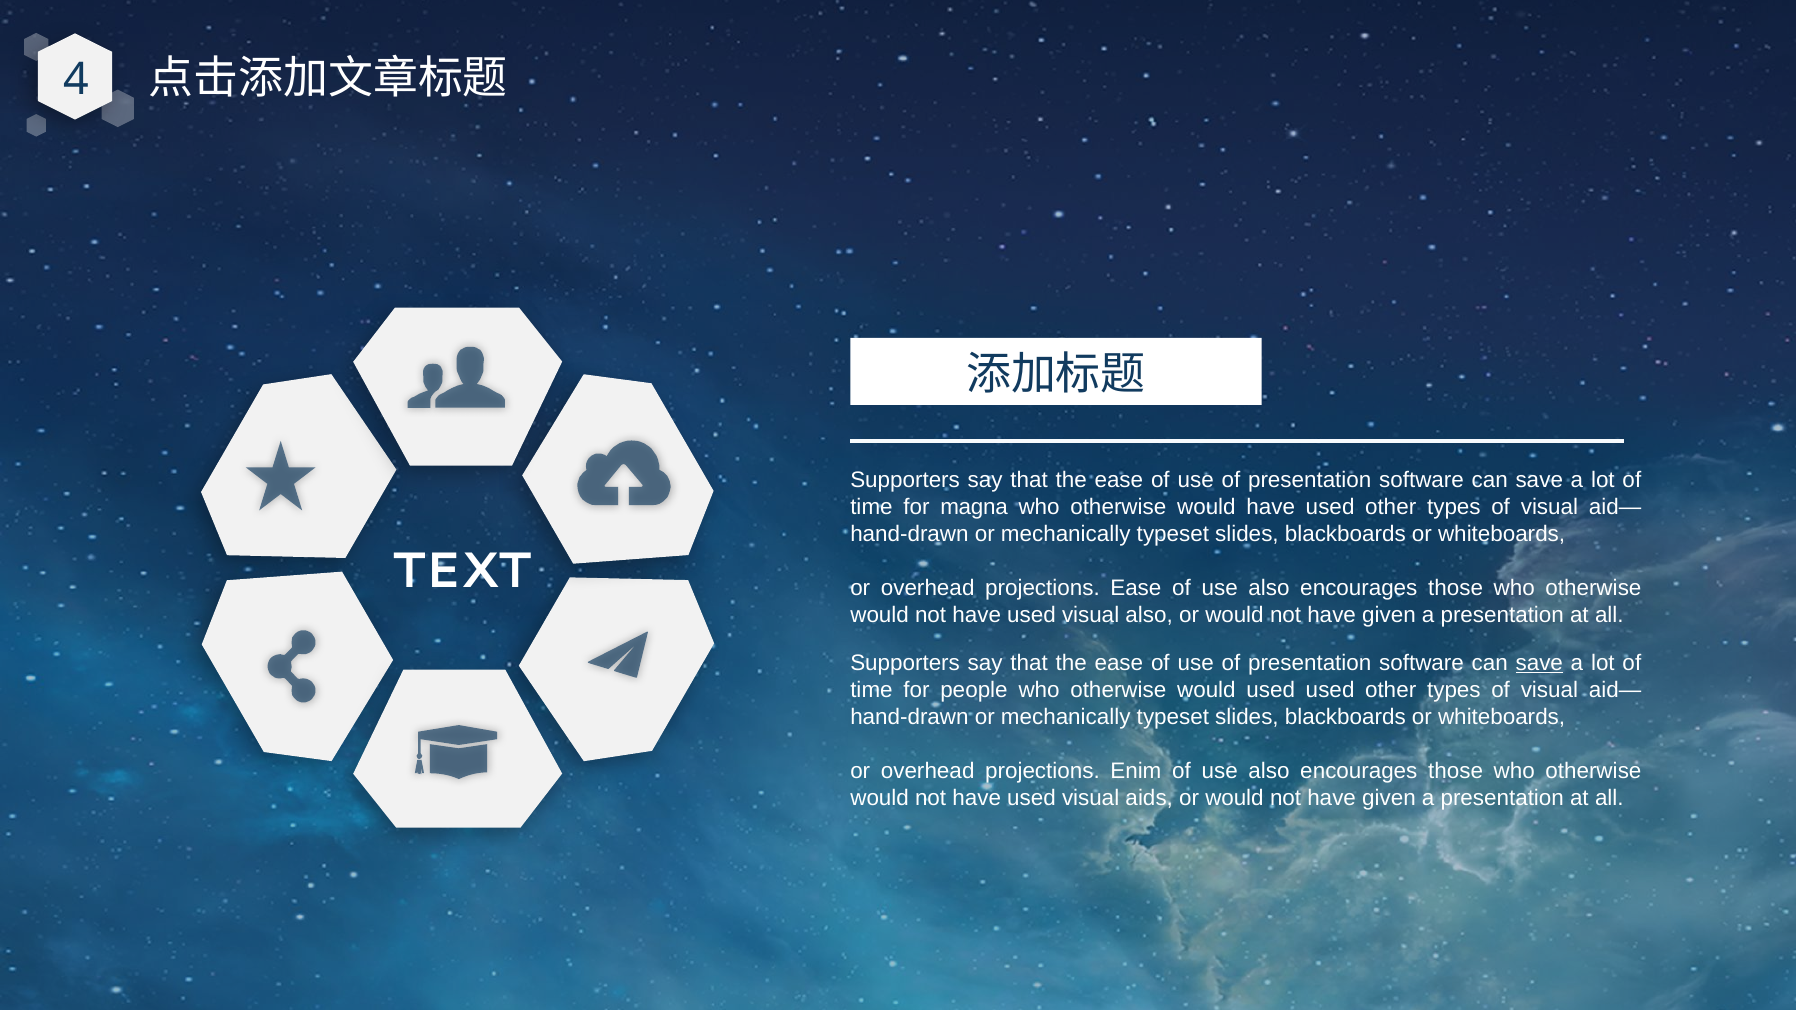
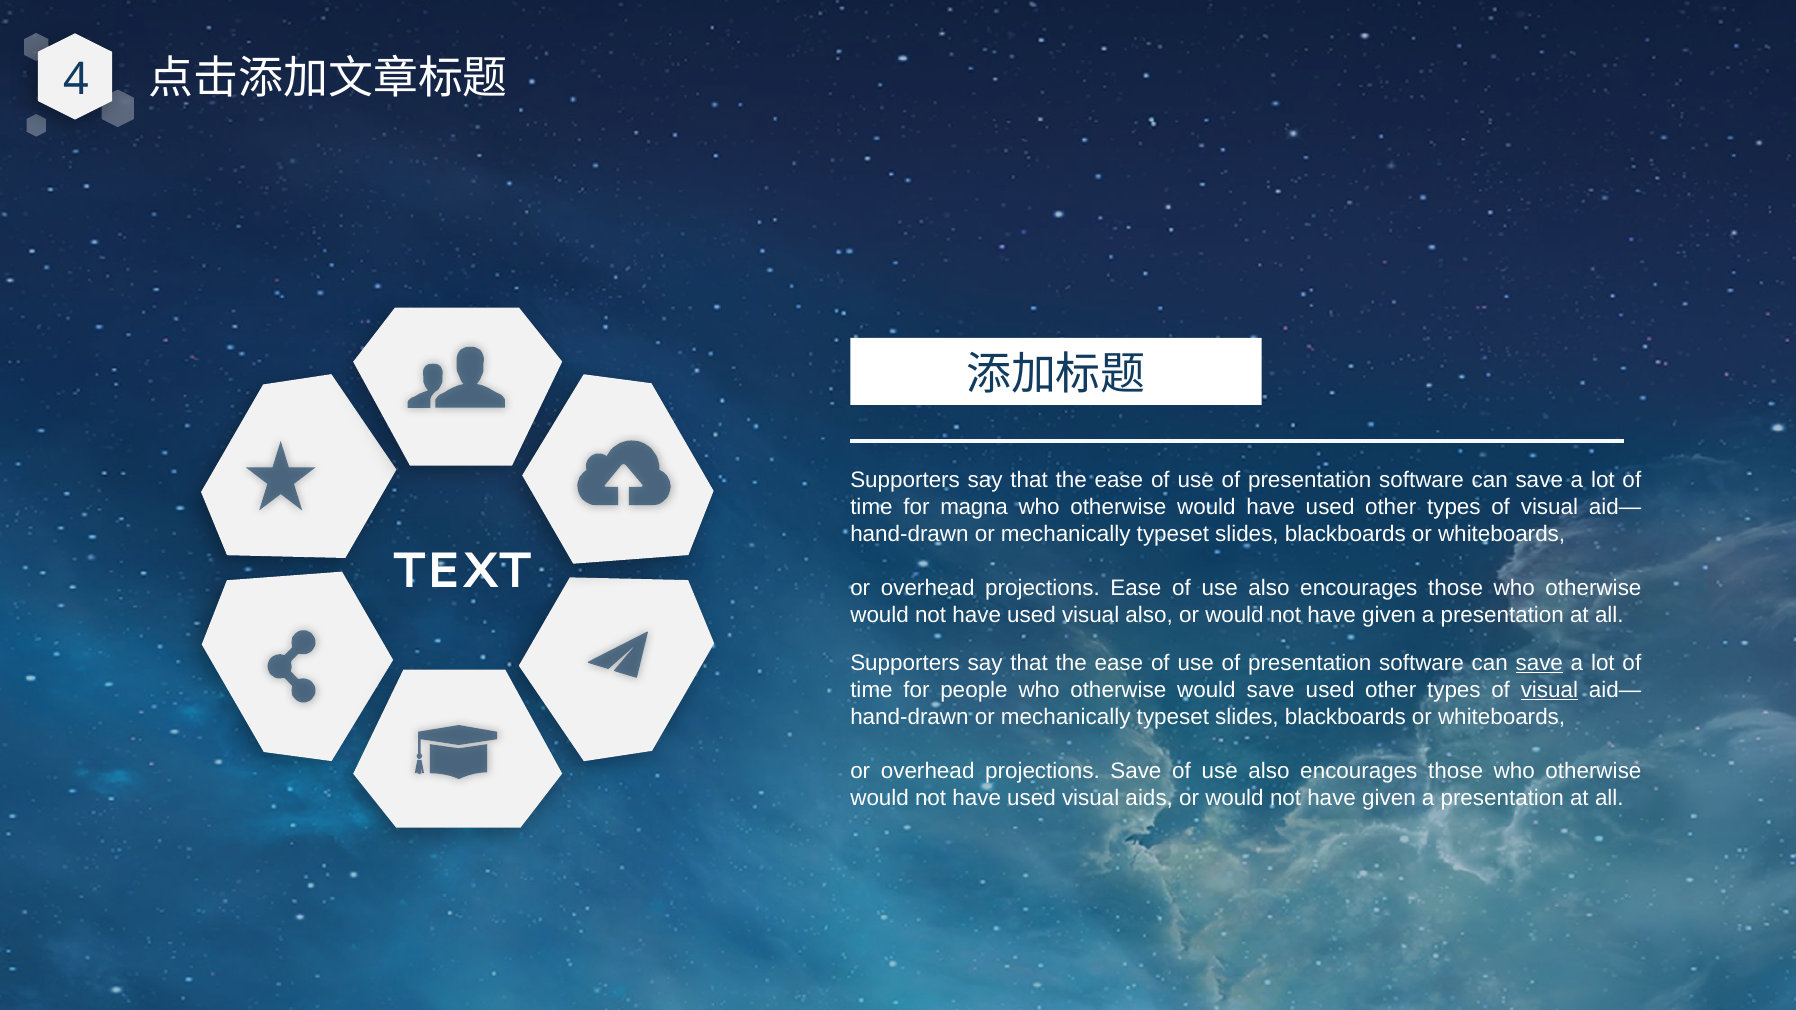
would used: used -> save
visual at (1549, 690) underline: none -> present
projections Enim: Enim -> Save
